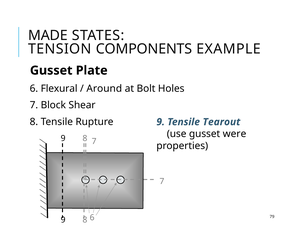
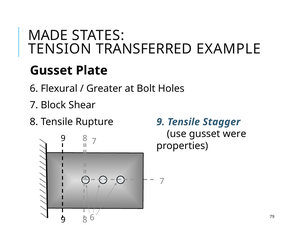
COMPONENTS: COMPONENTS -> TRANSFERRED
Around: Around -> Greater
Tearout: Tearout -> Stagger
